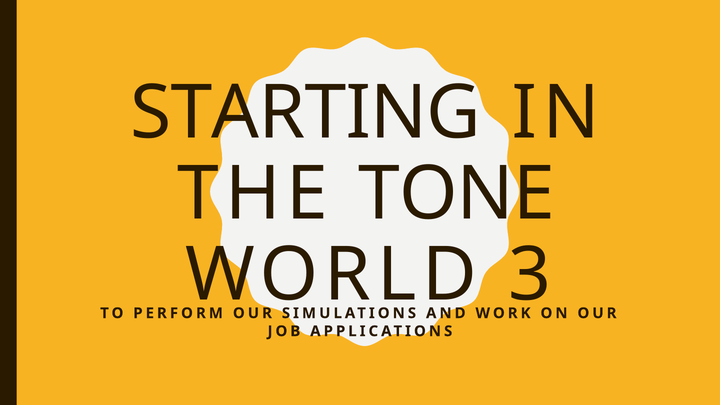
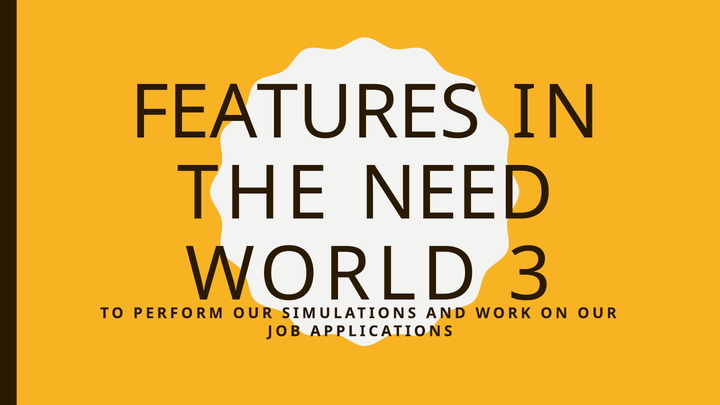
STARTING: STARTING -> FEATURES
TONE: TONE -> NEED
